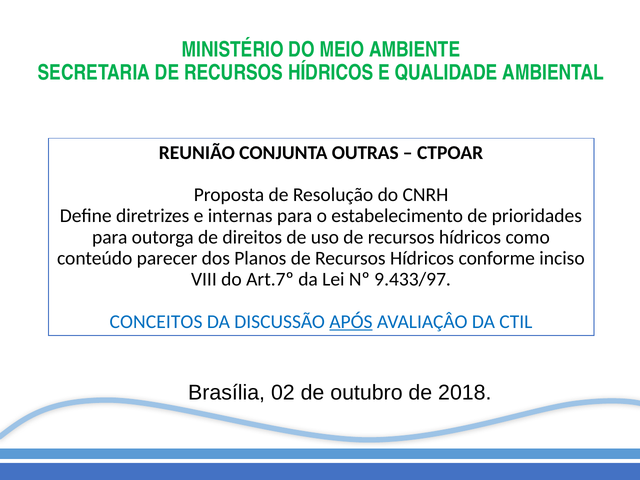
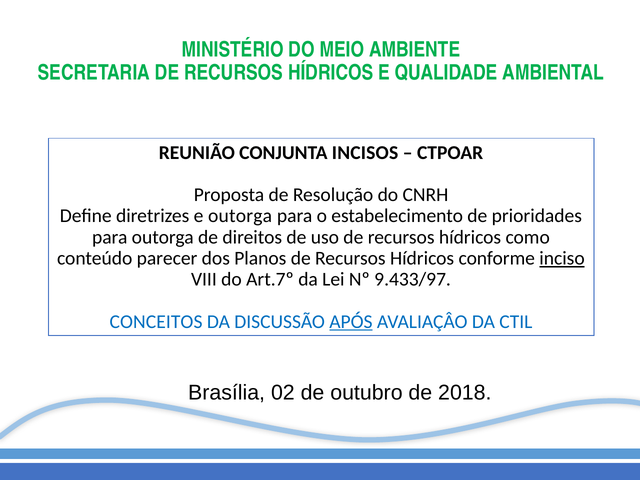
OUTRAS: OUTRAS -> INCISOS
e internas: internas -> outorga
inciso underline: none -> present
